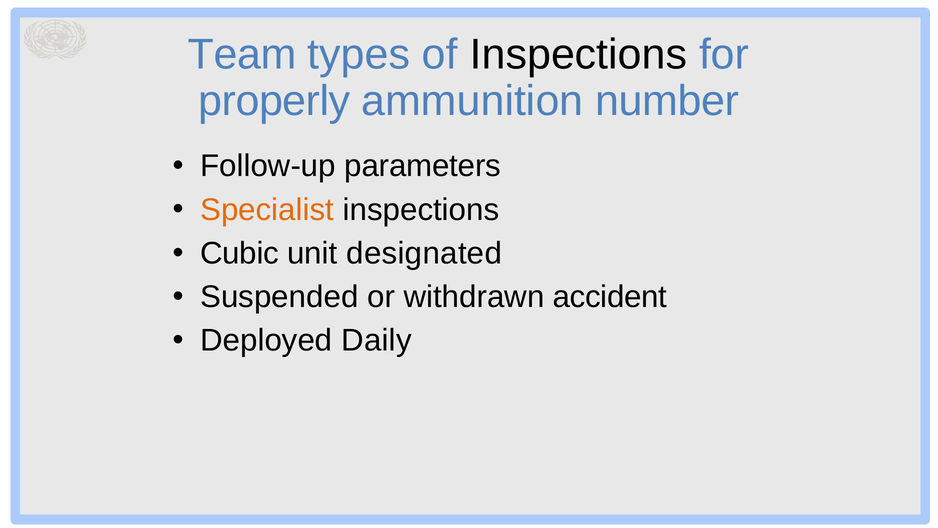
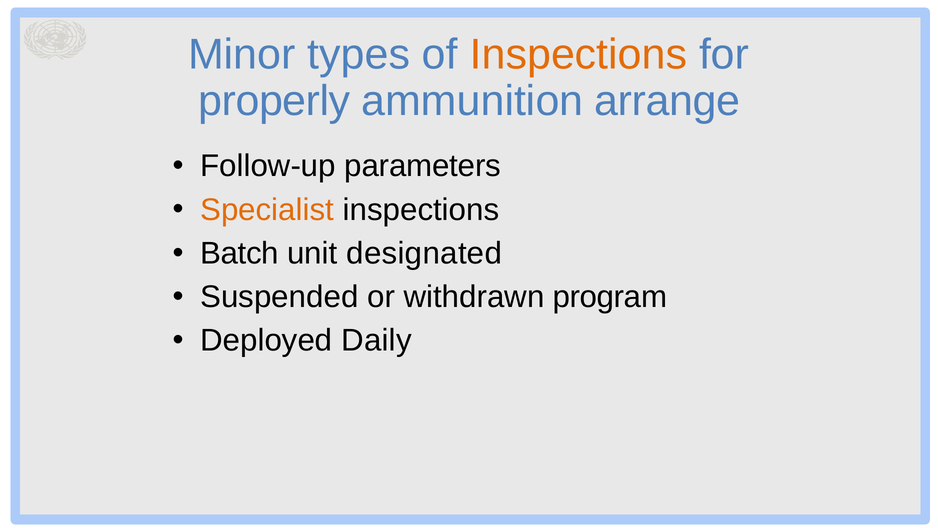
Team: Team -> Minor
Inspections at (578, 55) colour: black -> orange
number: number -> arrange
Cubic: Cubic -> Batch
accident: accident -> program
